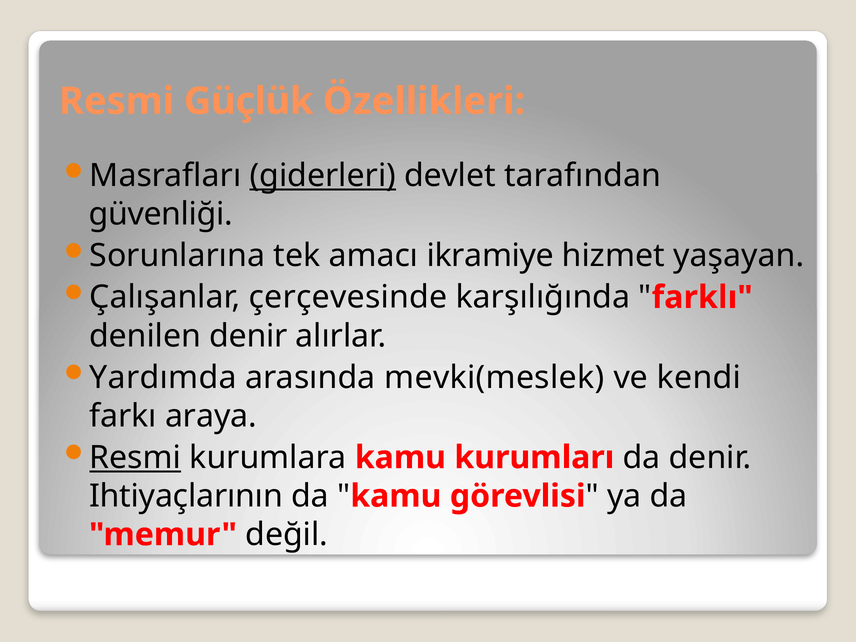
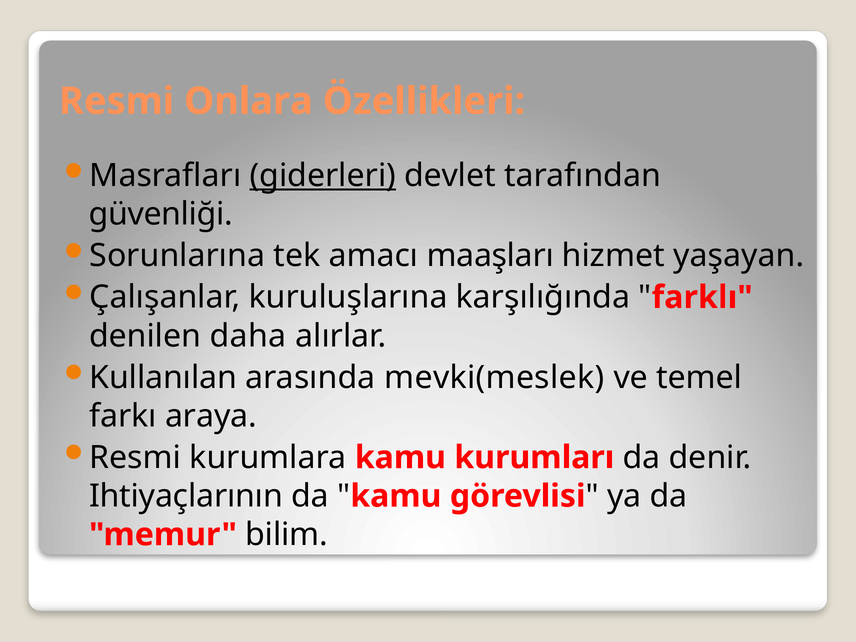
Güçlük: Güçlük -> Onlara
ikramiye: ikramiye -> maaşları
çerçevesinde: çerçevesinde -> kuruluşlarına
denilen denir: denir -> daha
Yardımda: Yardımda -> Kullanılan
kendi: kendi -> temel
Resmi at (135, 458) underline: present -> none
değil: değil -> bilim
